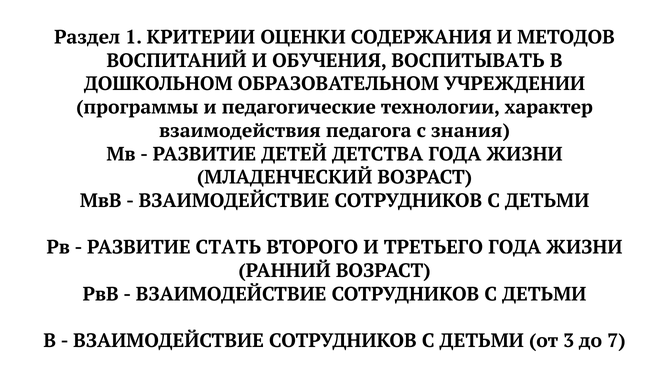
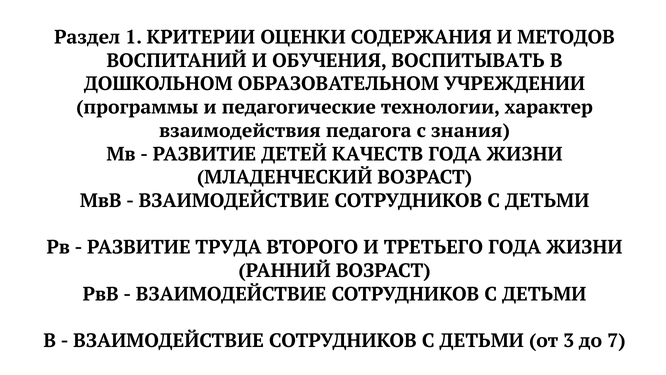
ДЕТСТВА: ДЕТСТВА -> КАЧЕСТВ
СТАТЬ: СТАТЬ -> ТРУДА
